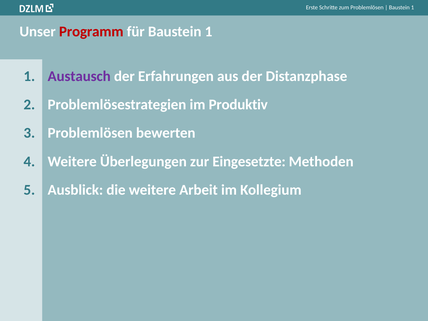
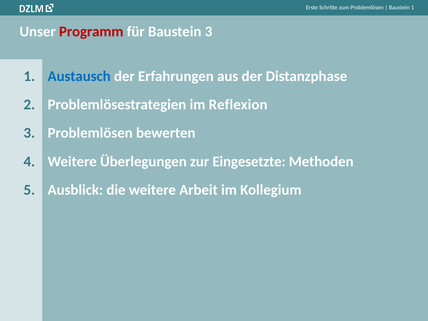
für Baustein 1: 1 -> 3
Austausch colour: purple -> blue
Produktiv: Produktiv -> Reflexion
